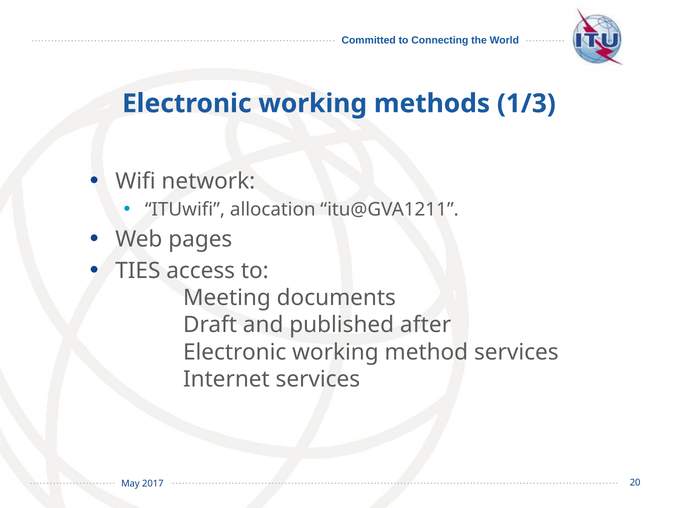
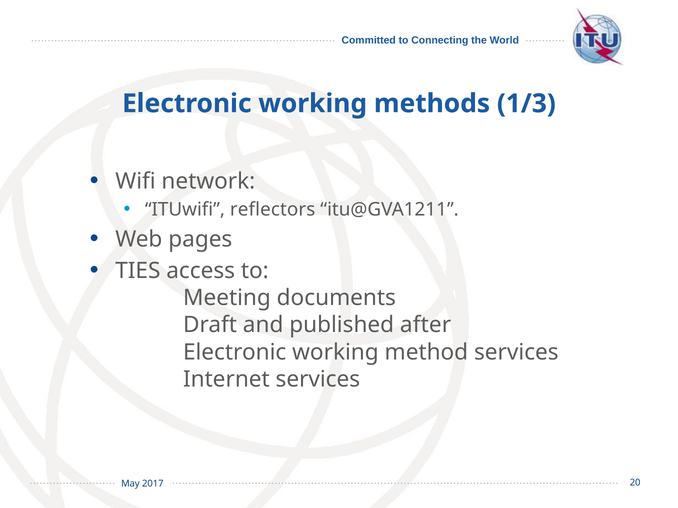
allocation: allocation -> reflectors
